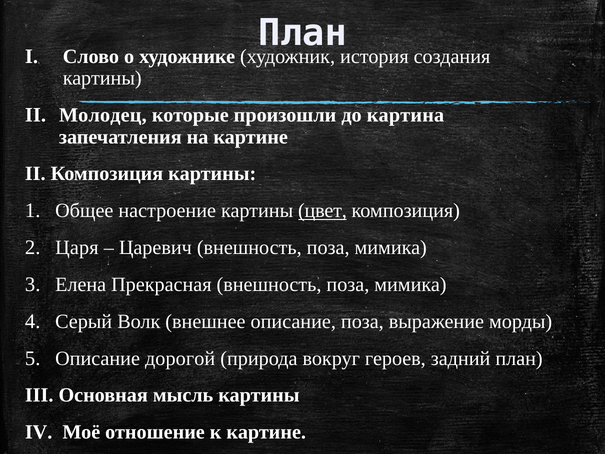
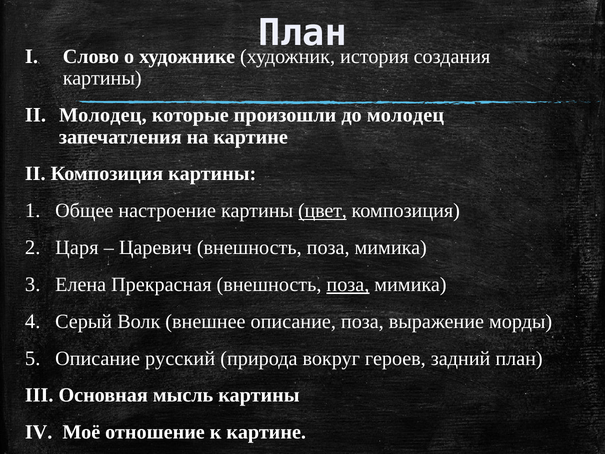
до картина: картина -> молодец
поза at (348, 284) underline: none -> present
дорогой: дорогой -> русский
